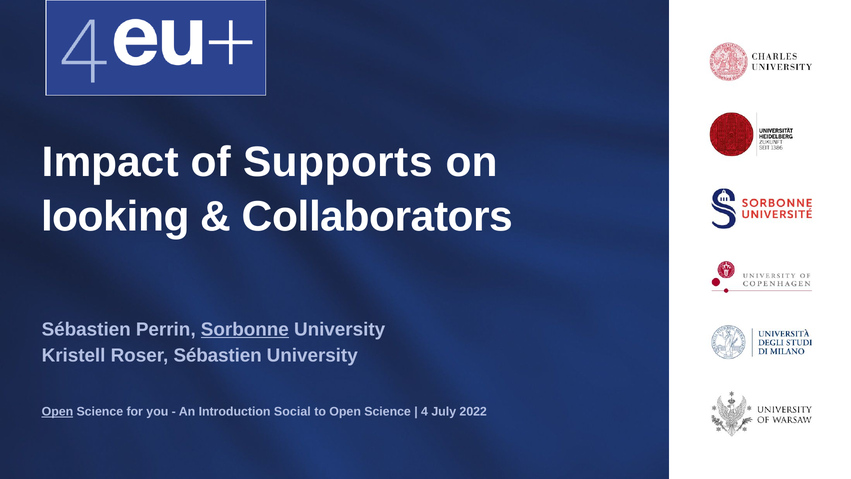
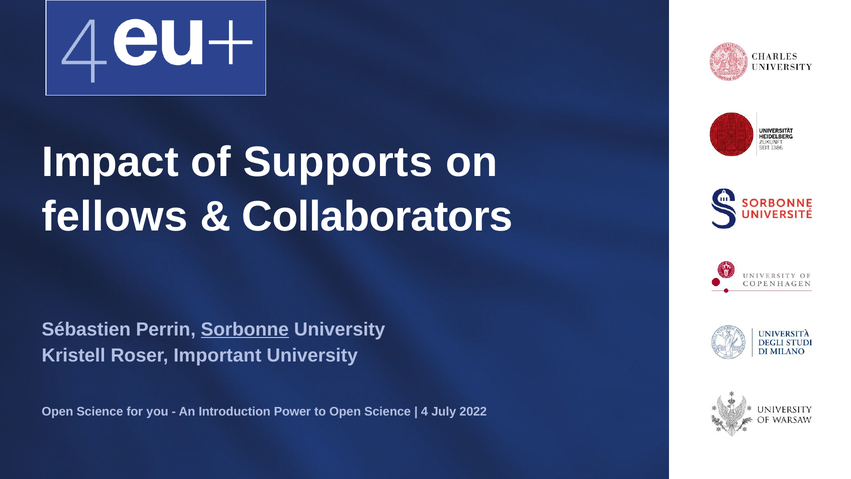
looking: looking -> fellows
Roser Sébastien: Sébastien -> Important
Open at (57, 411) underline: present -> none
Social: Social -> Power
